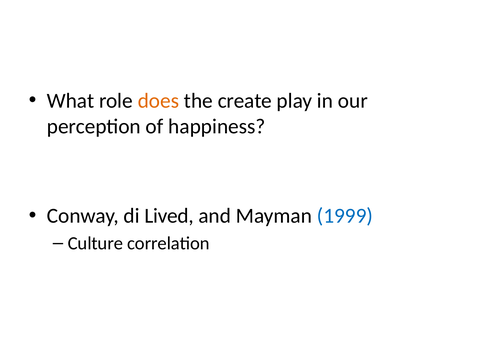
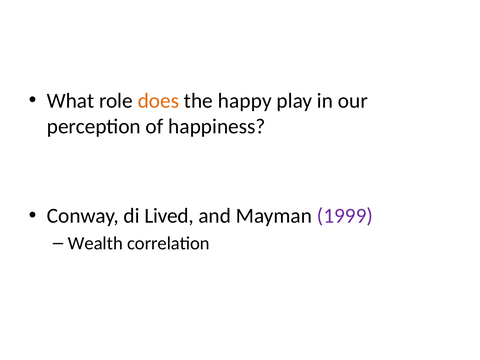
create: create -> happy
1999 colour: blue -> purple
Culture: Culture -> Wealth
